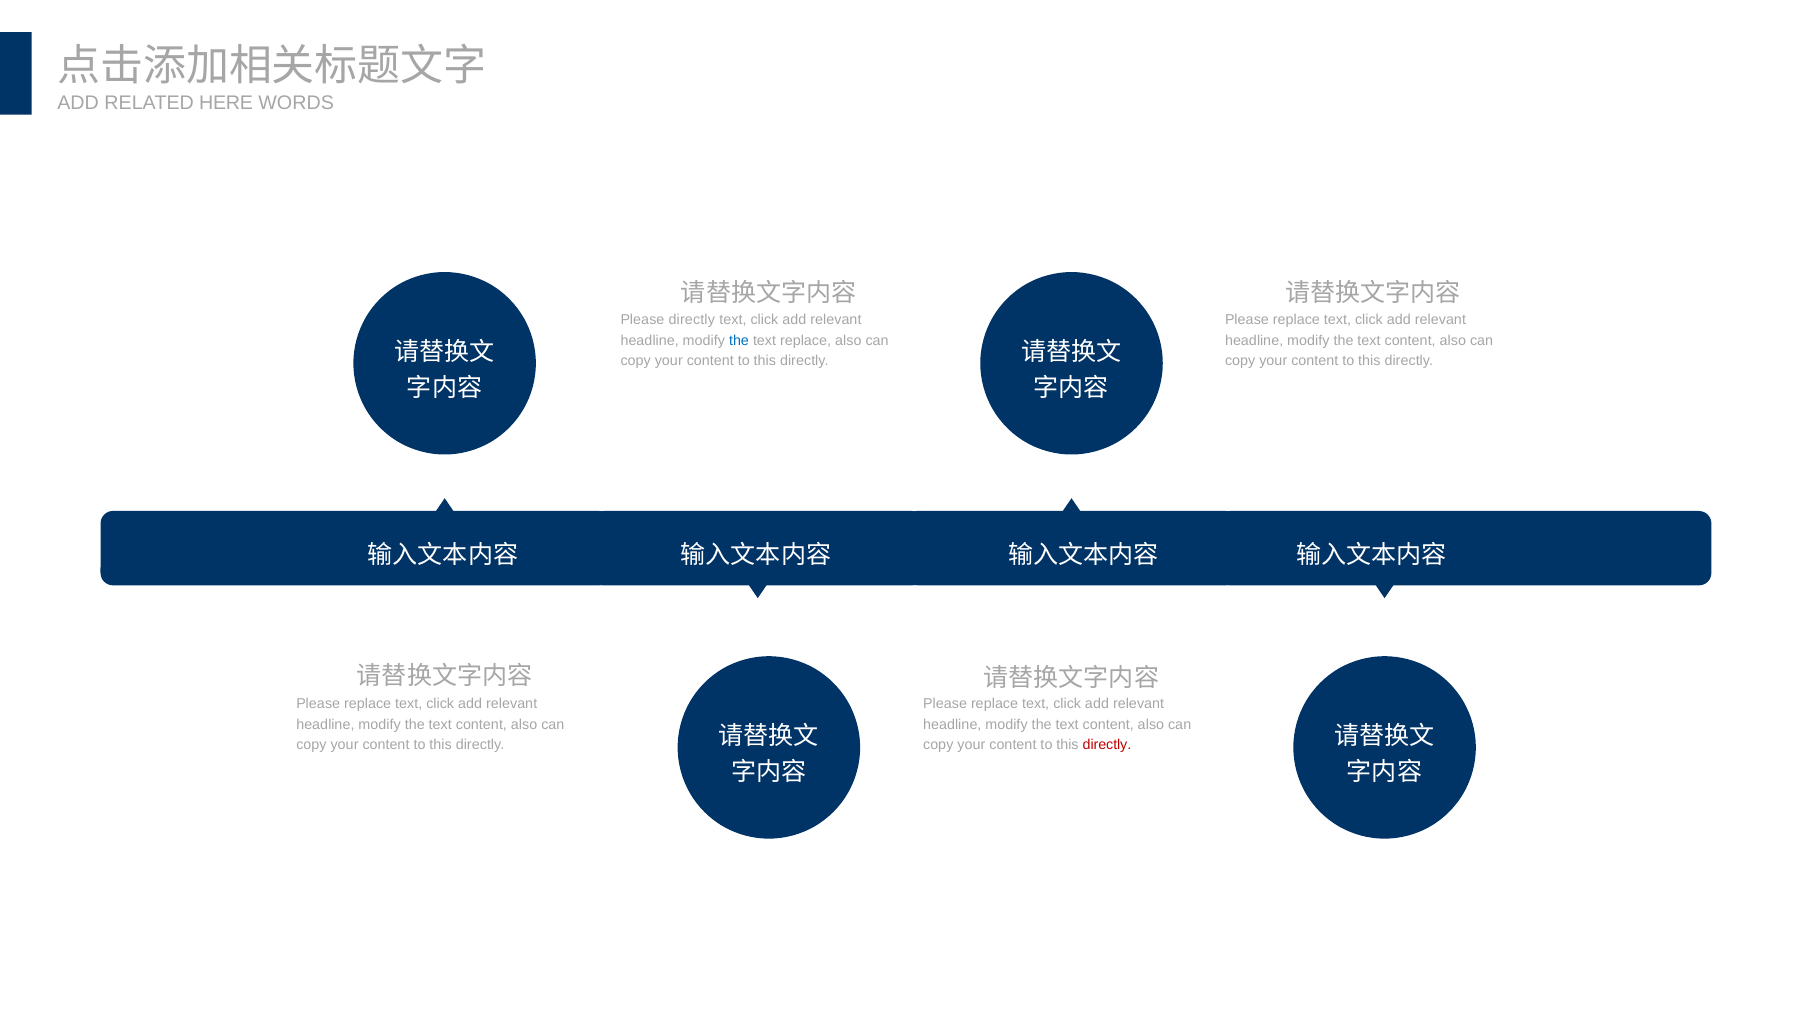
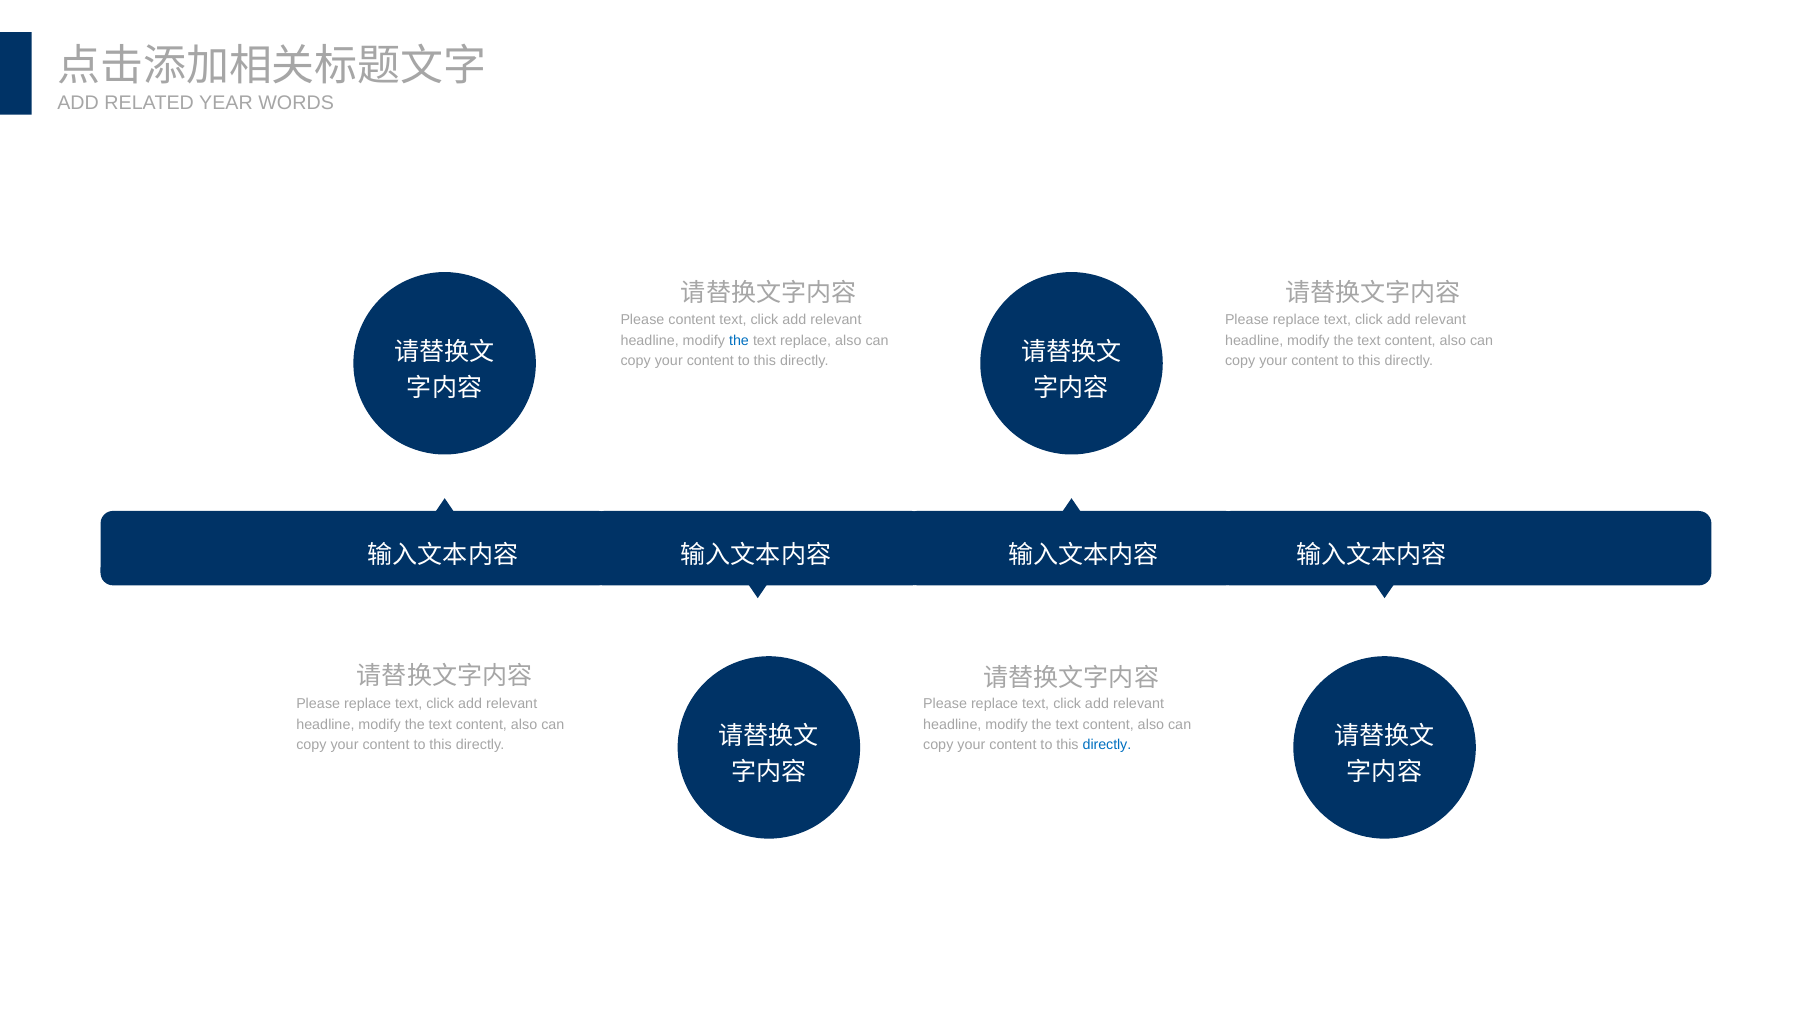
HERE: HERE -> YEAR
Please directly: directly -> content
directly at (1107, 745) colour: red -> blue
